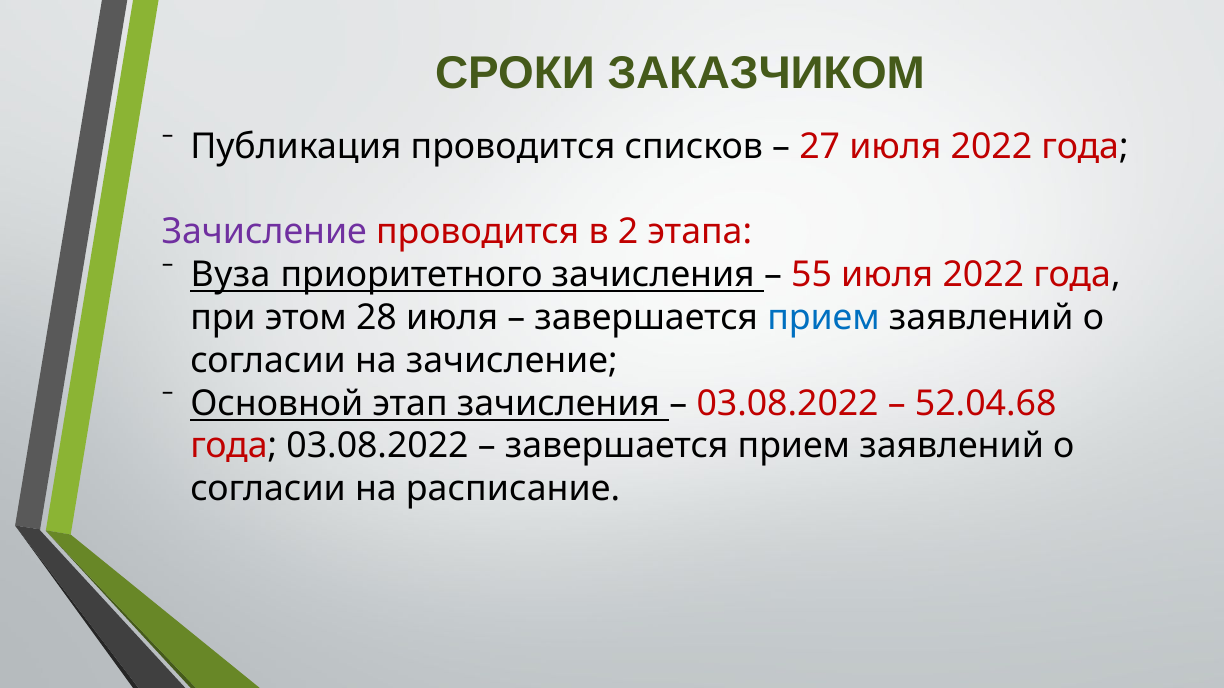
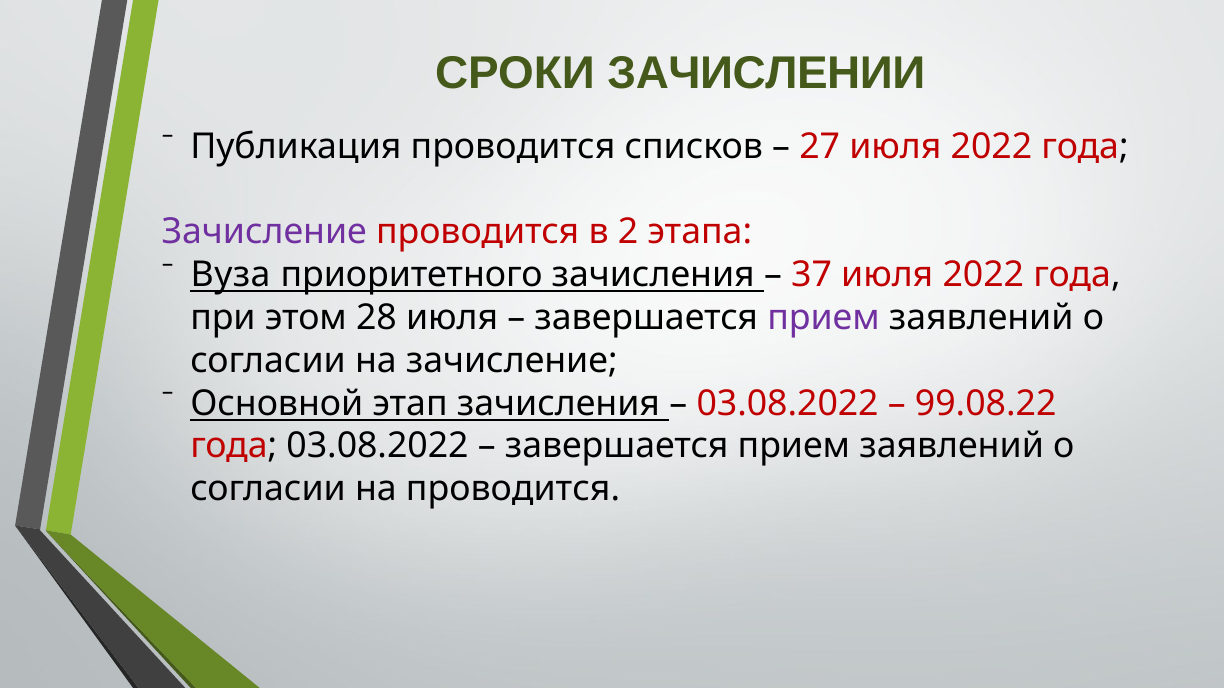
ЗАКАЗЧИКОМ: ЗАКАЗЧИКОМ -> ЗАЧИСЛЕНИИ
55: 55 -> 37
прием at (824, 318) colour: blue -> purple
52.04.68: 52.04.68 -> 99.08.22
на расписание: расписание -> проводится
